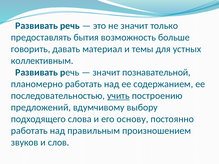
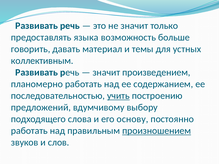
бытия: бытия -> языка
познавательной: познавательной -> произведением
произношением underline: none -> present
